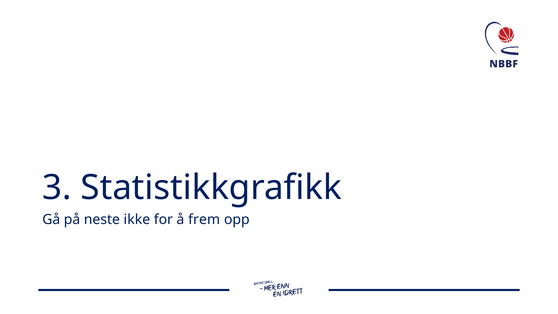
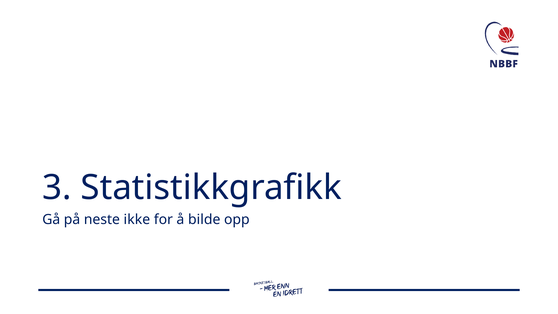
frem: frem -> bilde
